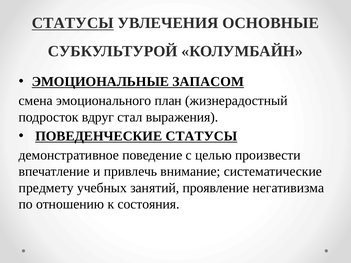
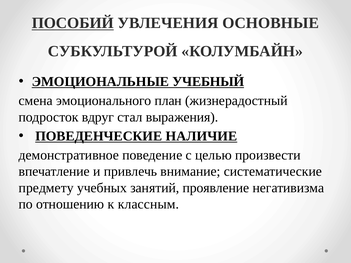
СТАТУСЫ at (73, 23): СТАТУСЫ -> ПОСОБИЙ
ЗАПАСОМ: ЗАПАСОМ -> УЧЕБНЫЙ
ПОВЕДЕНЧЕСКИЕ СТАТУСЫ: СТАТУСЫ -> НАЛИЧИЕ
состояния: состояния -> классным
